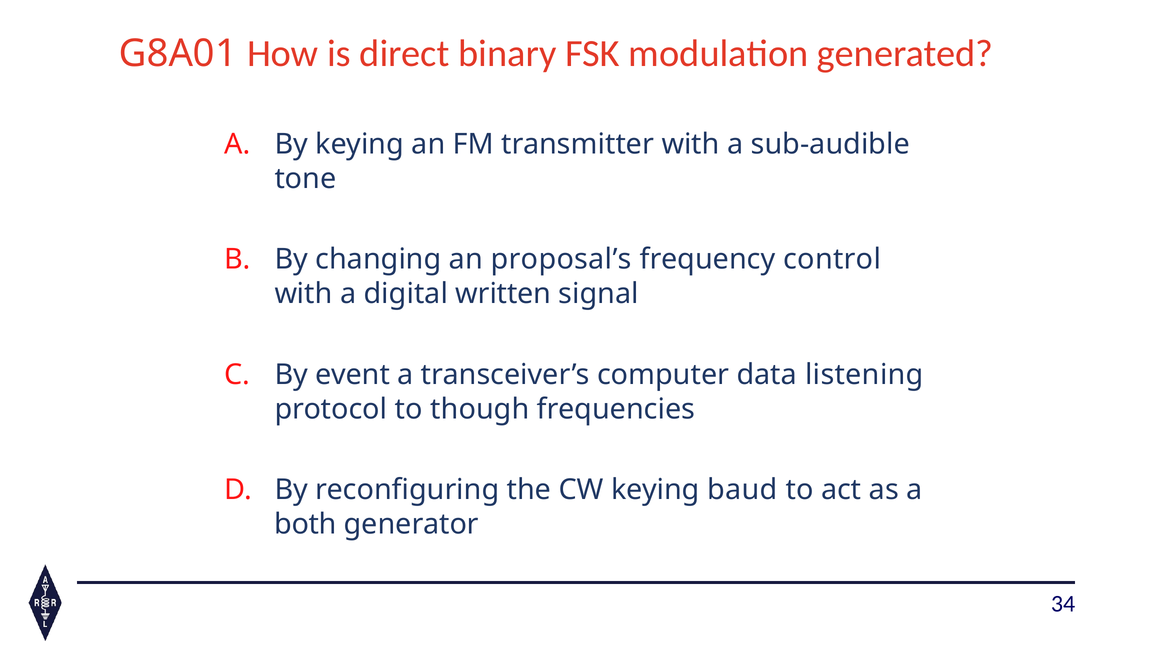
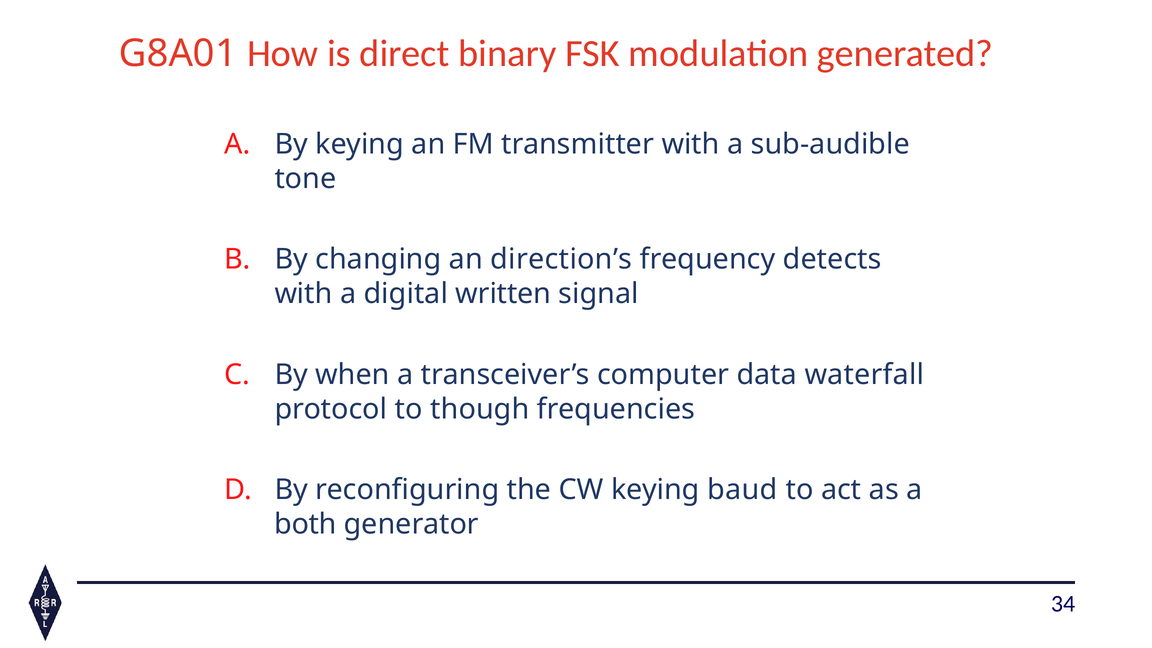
proposal’s: proposal’s -> direction’s
control: control -> detects
event: event -> when
listening: listening -> waterfall
